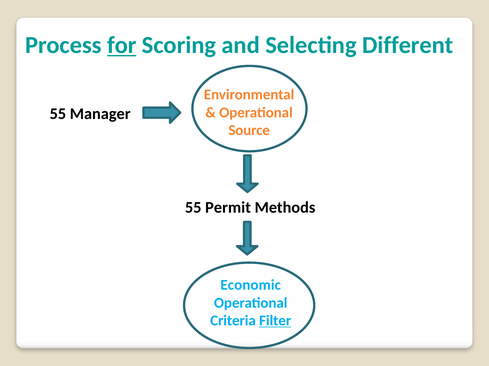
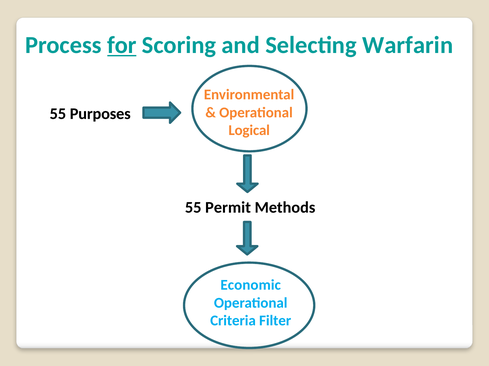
Different: Different -> Warfarin
Manager: Manager -> Purposes
Source: Source -> Logical
Filter underline: present -> none
